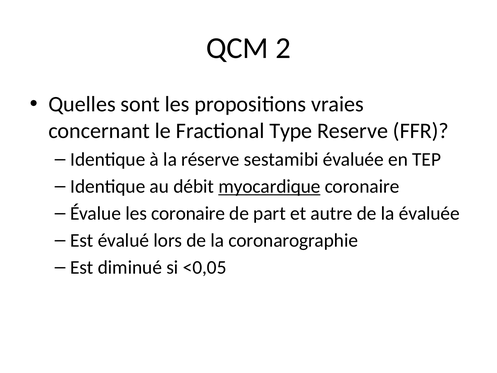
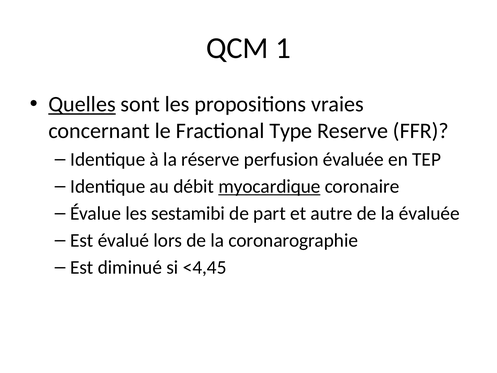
2: 2 -> 1
Quelles underline: none -> present
sestamibi: sestamibi -> perfusion
les coronaire: coronaire -> sestamibi
<0,05: <0,05 -> <4,45
